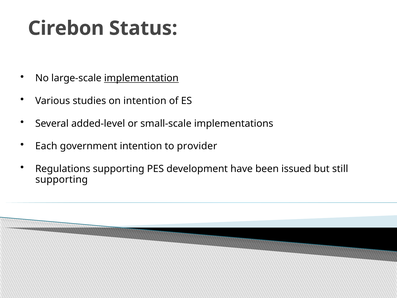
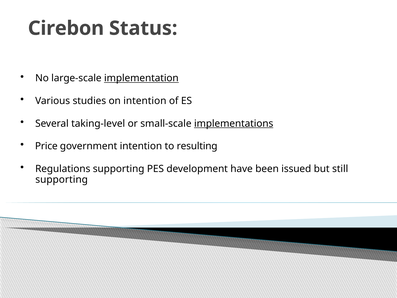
added-level: added-level -> taking-level
implementations underline: none -> present
Each: Each -> Price
provider: provider -> resulting
